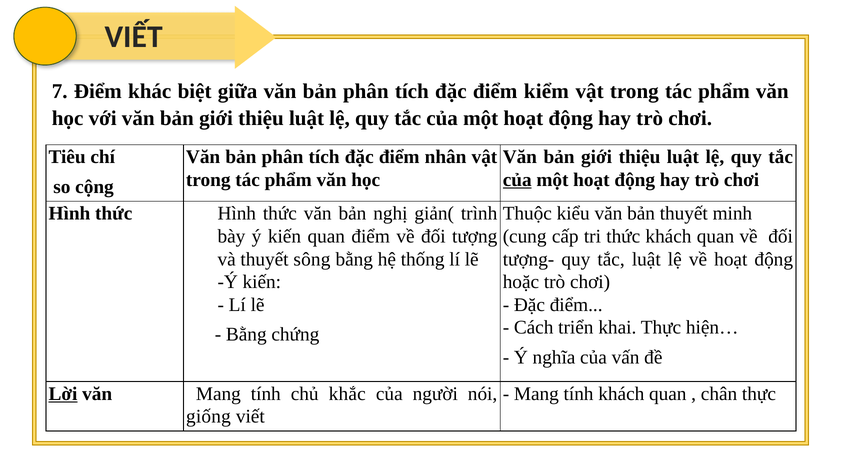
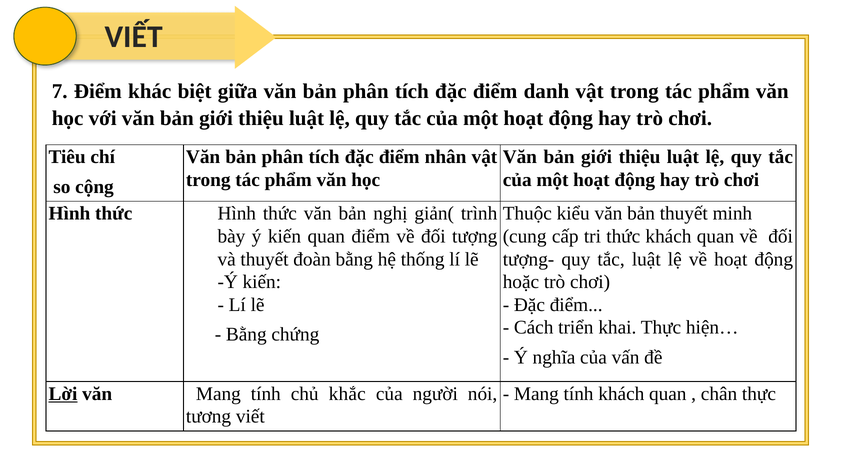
kiểm: kiểm -> danh
của at (517, 180) underline: present -> none
sông: sông -> đoàn
giống: giống -> tương
